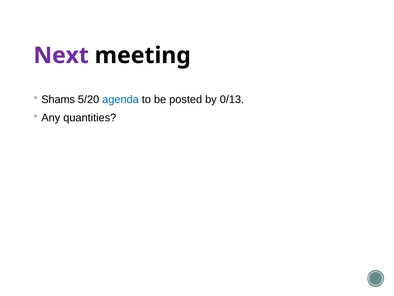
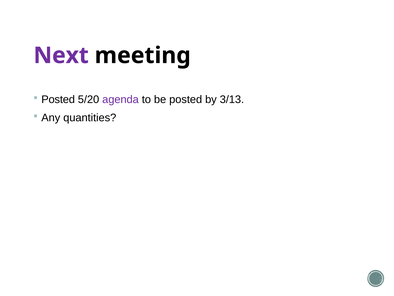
Shams at (58, 99): Shams -> Posted
agenda colour: blue -> purple
0/13: 0/13 -> 3/13
